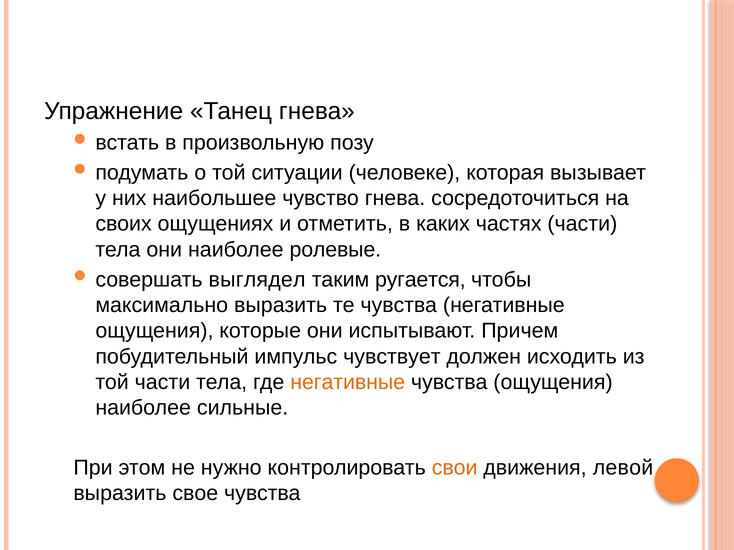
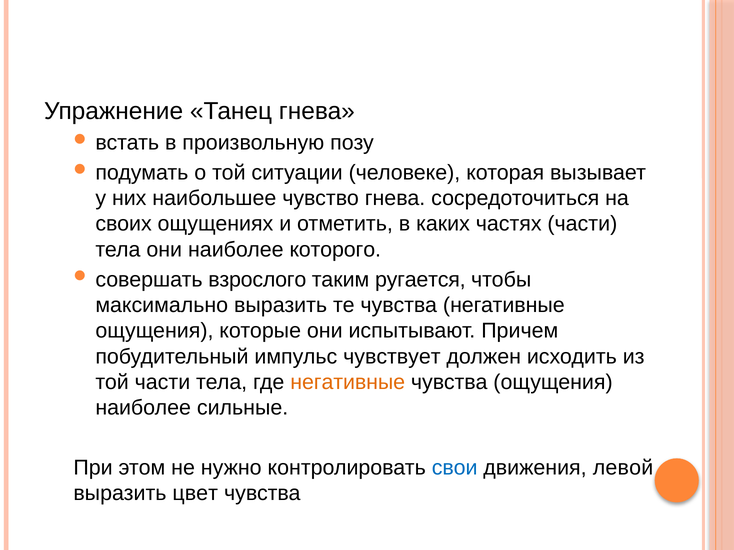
ролевые: ролевые -> которого
выглядел: выглядел -> взрослого
свои colour: orange -> blue
свое: свое -> цвет
